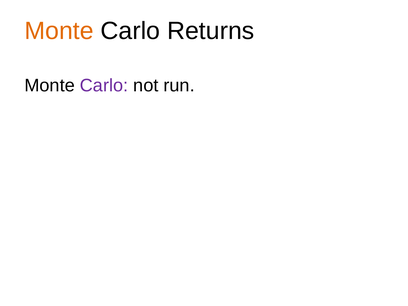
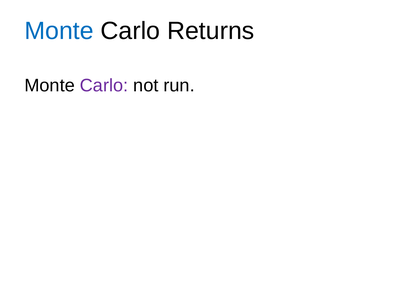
Monte at (59, 31) colour: orange -> blue
